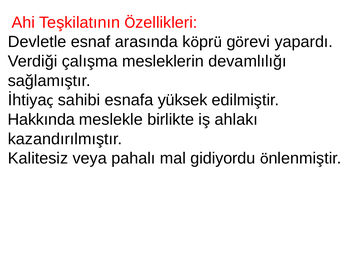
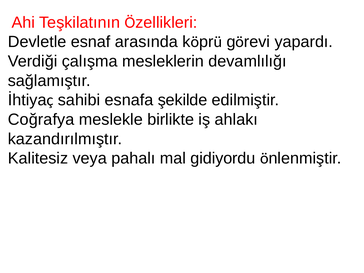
yüksek: yüksek -> şekilde
Hakkında: Hakkında -> Coğrafya
